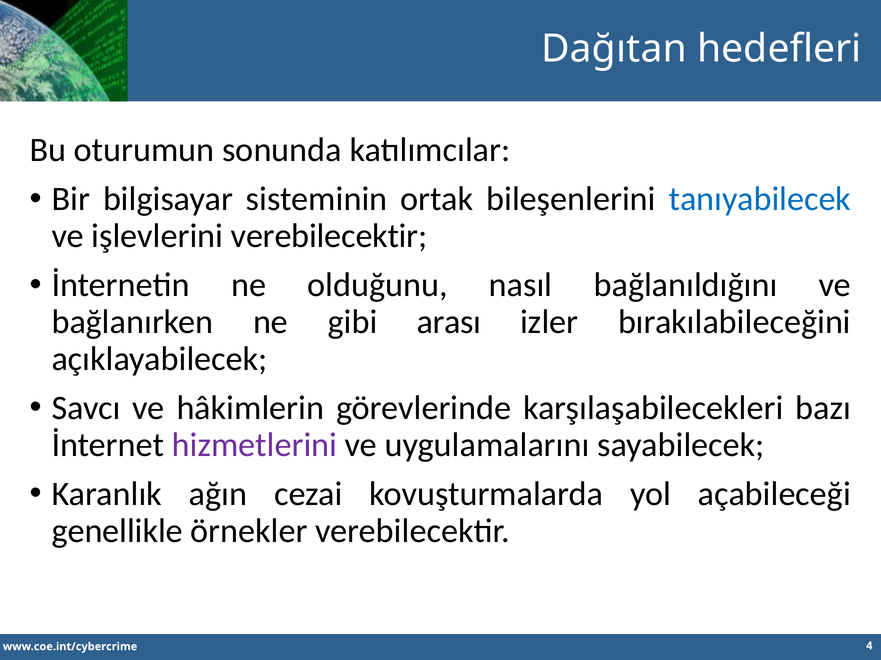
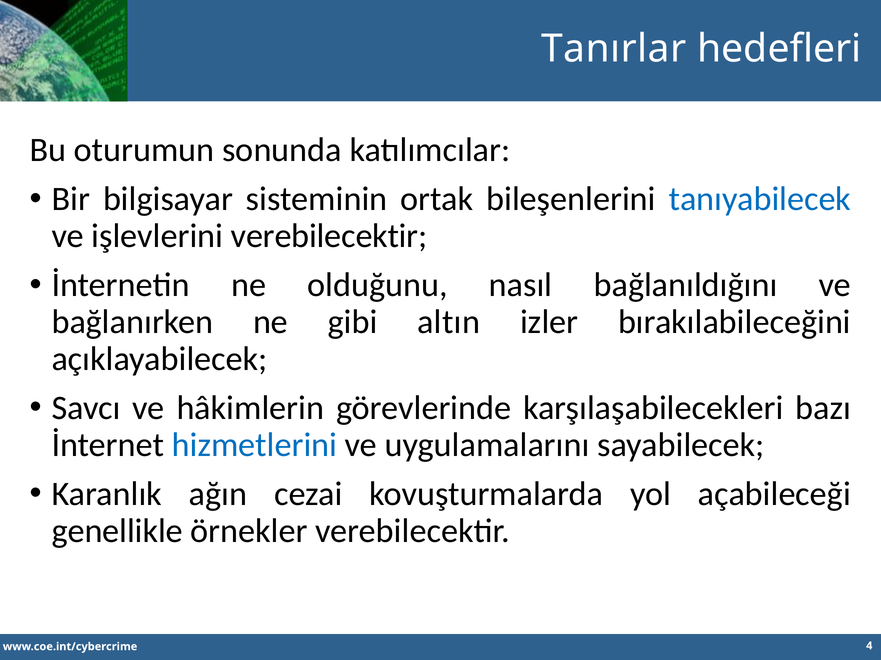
Dağıtan: Dağıtan -> Tanırlar
arası: arası -> altın
hizmetlerini colour: purple -> blue
